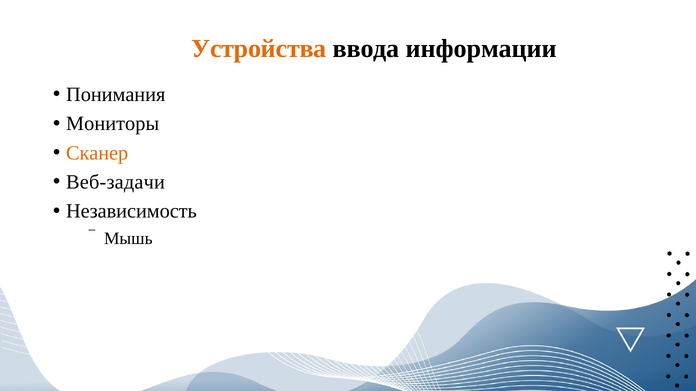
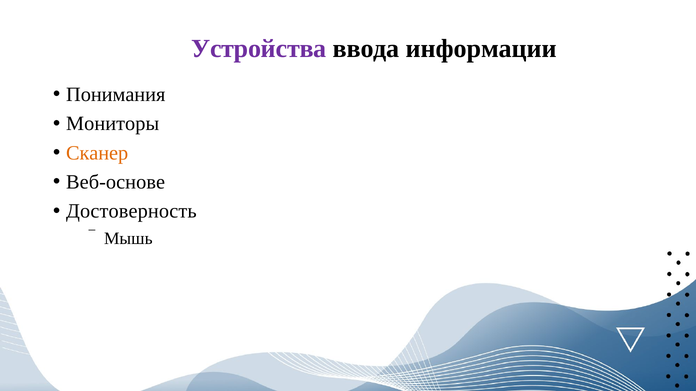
Устройства colour: orange -> purple
Веб-задачи: Веб-задачи -> Веб-основе
Независимость: Независимость -> Достоверность
